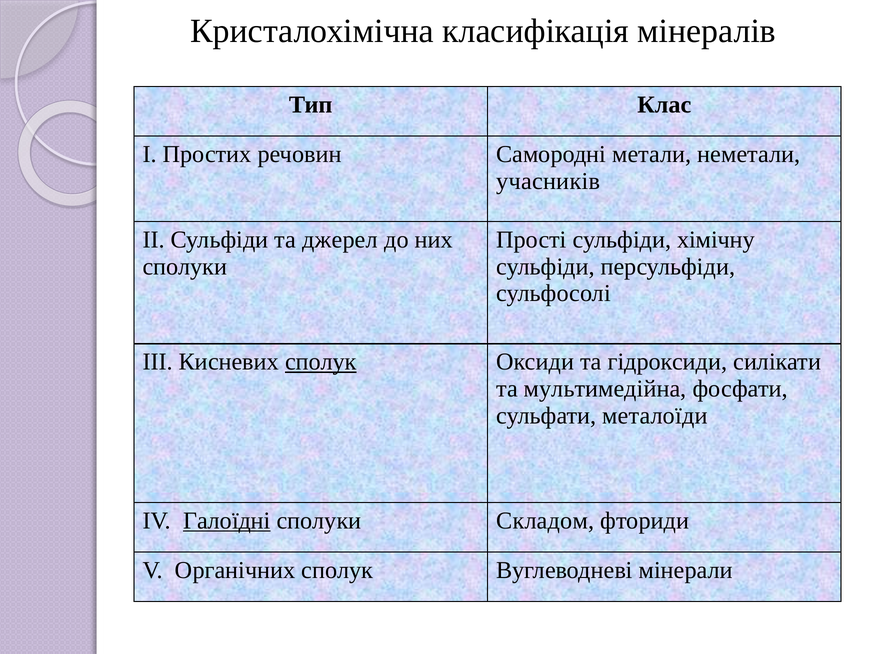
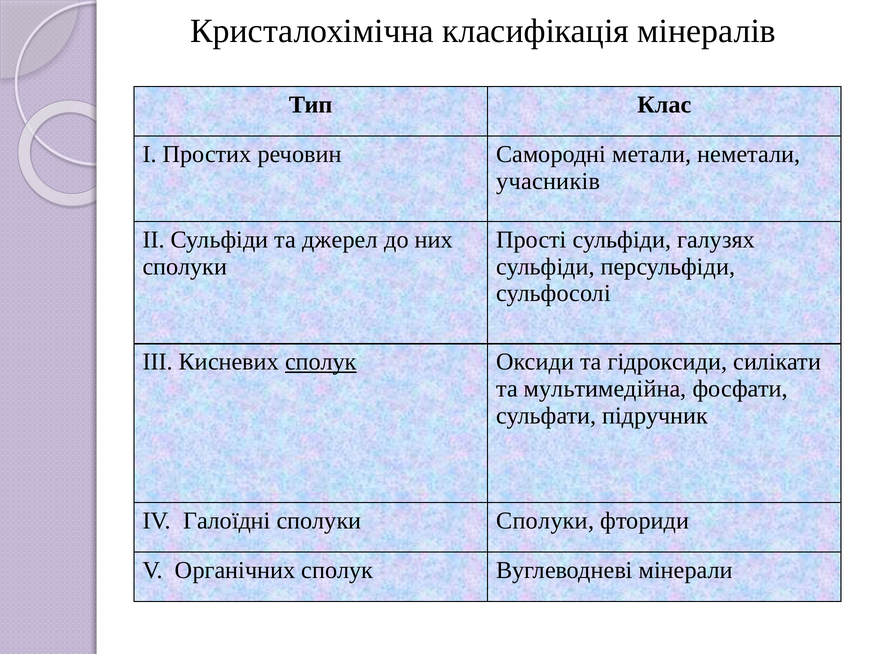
хімічну: хімічну -> галузях
металоїди: металоїди -> підручник
Галоїдні underline: present -> none
сполуки Складом: Складом -> Сполуки
